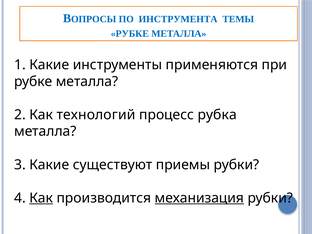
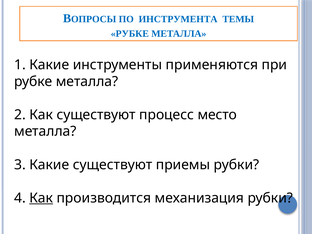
Как технологий: технологий -> существуют
рубка: рубка -> место
механизация underline: present -> none
